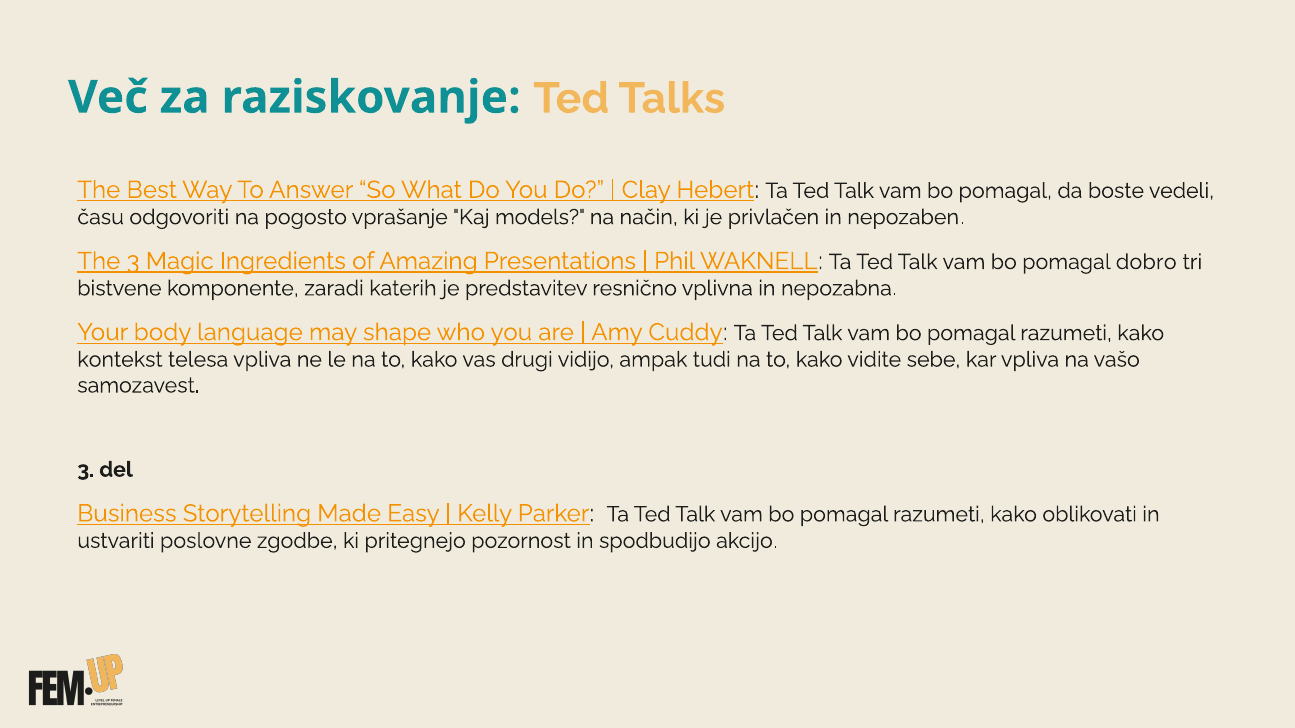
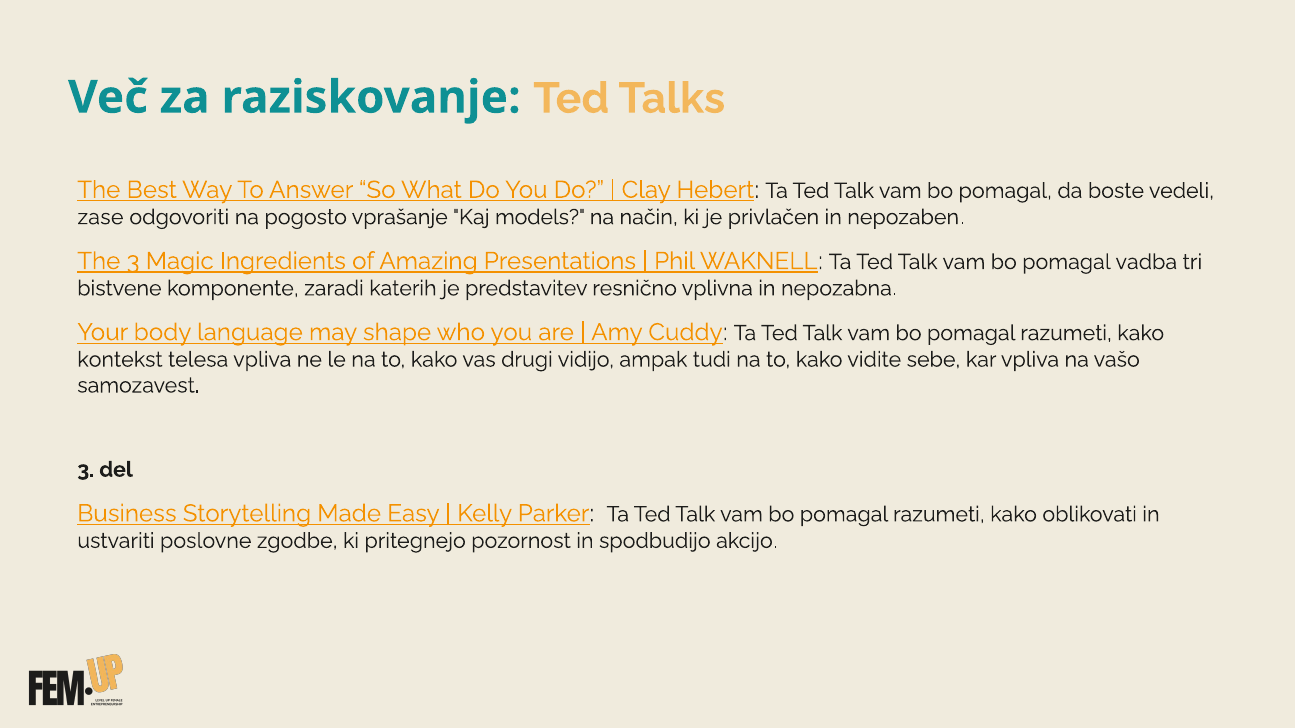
času: času -> zase
dobro: dobro -> vadba
